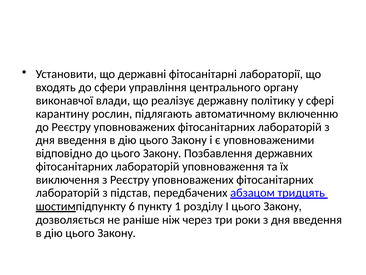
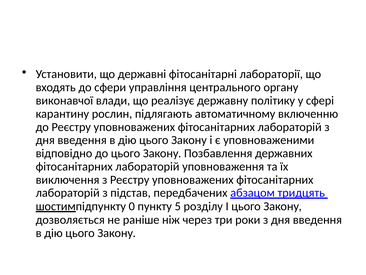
6: 6 -> 0
1: 1 -> 5
